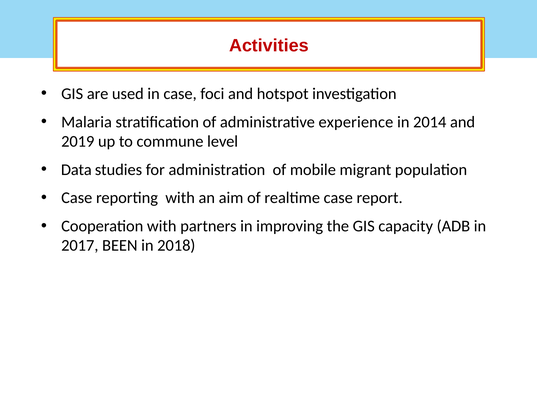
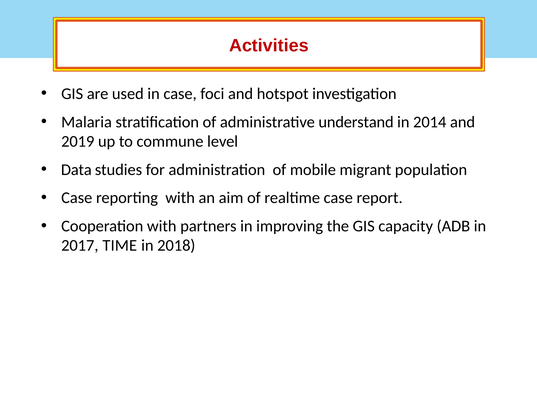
experience: experience -> understand
BEEN: BEEN -> TIME
